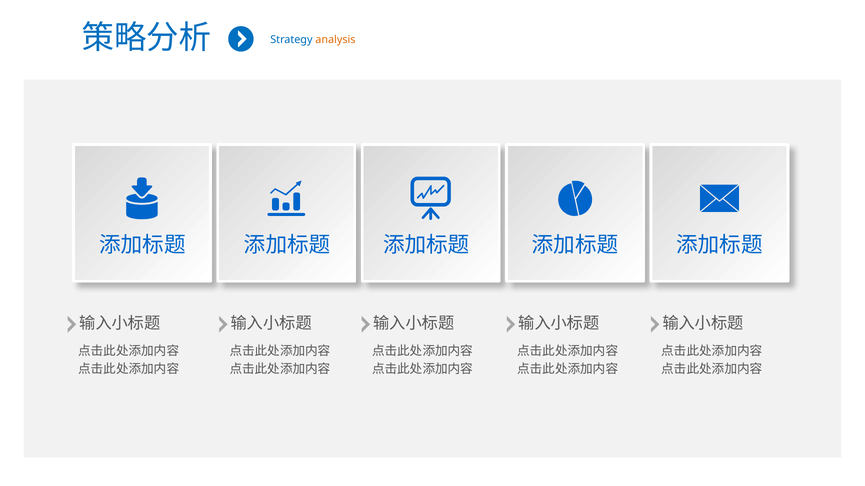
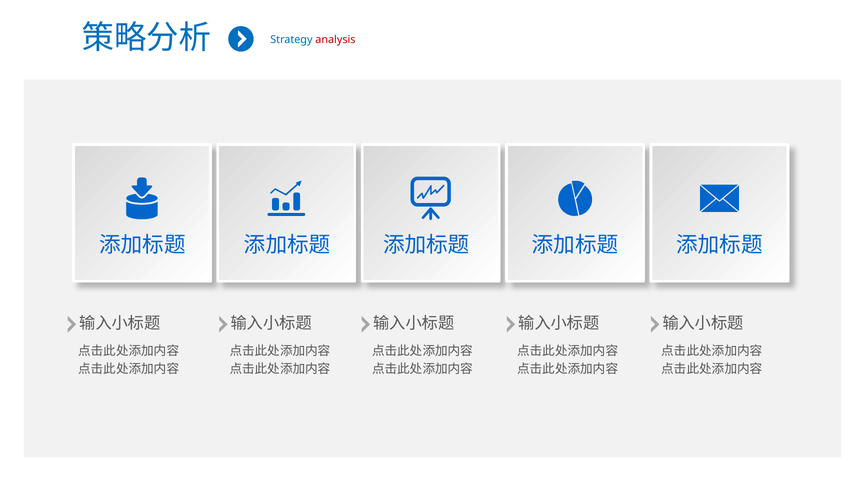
analysis colour: orange -> red
